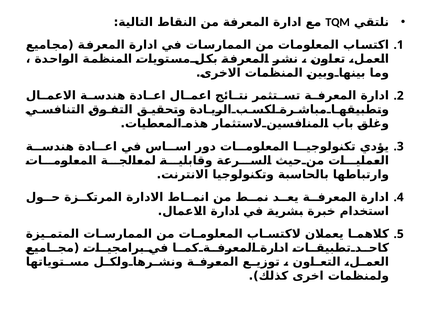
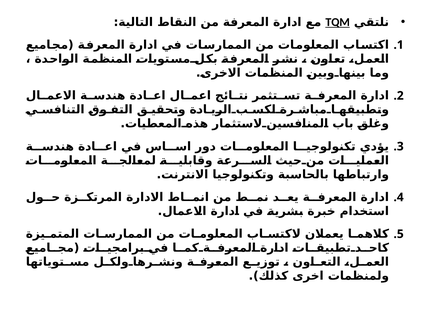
TQM underline: none -> present
